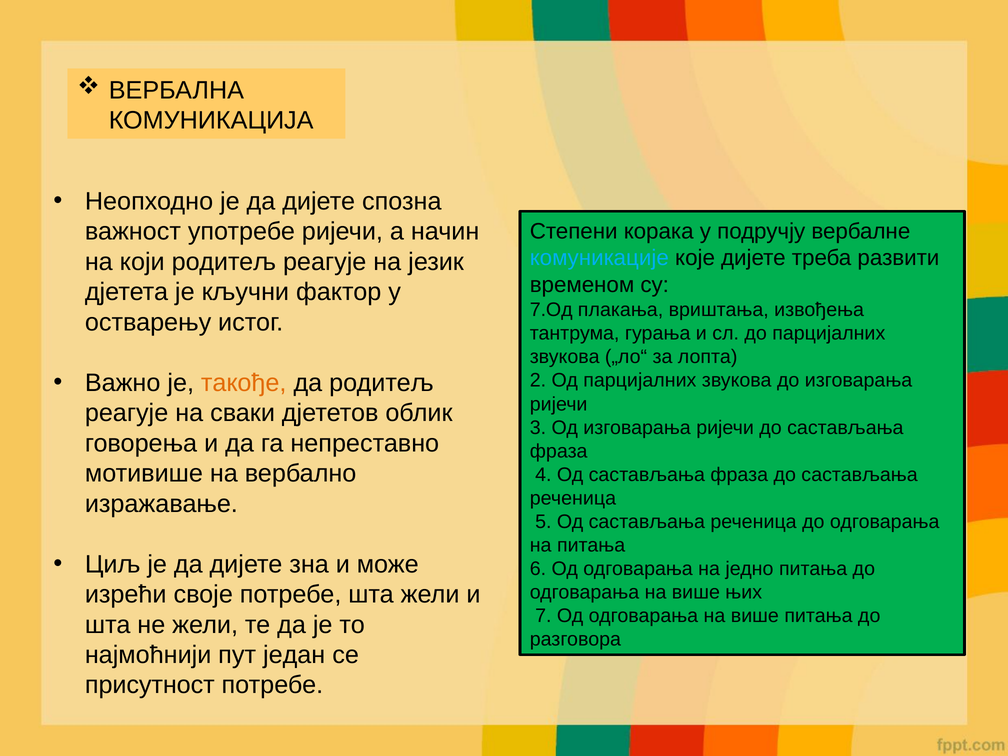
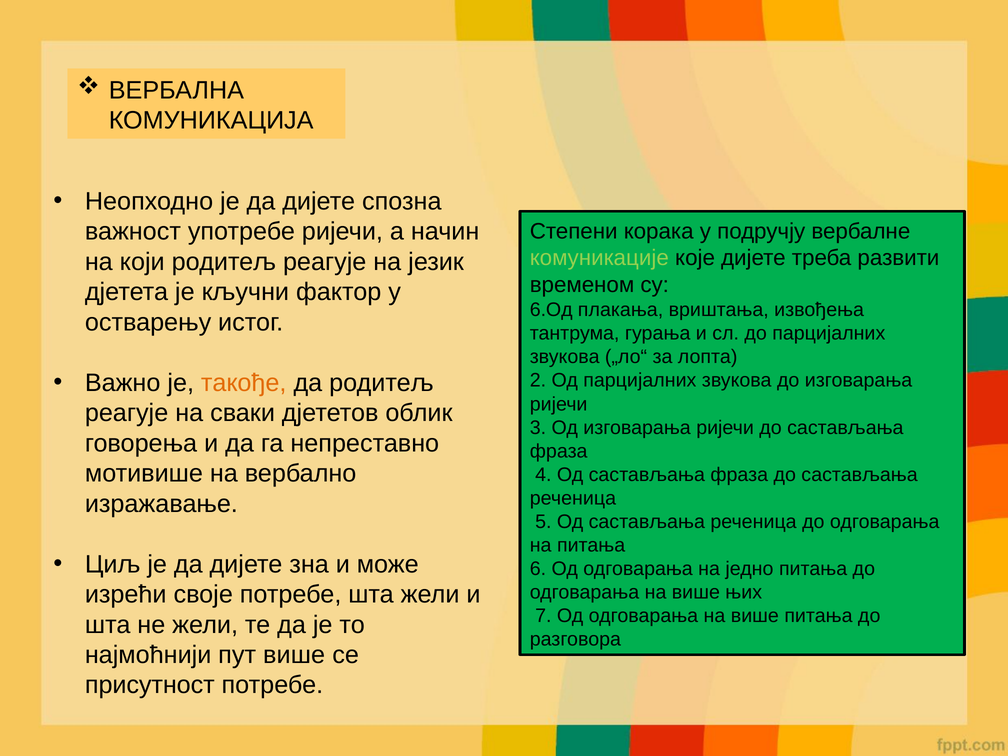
комуникације colour: light blue -> light green
7.Од: 7.Од -> 6.Од
пут један: један -> више
